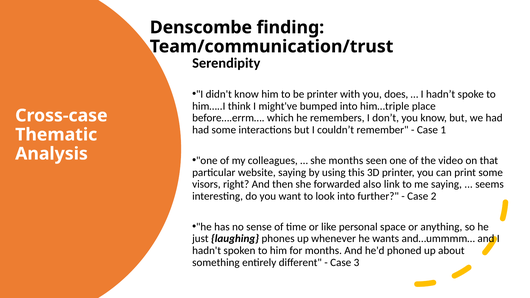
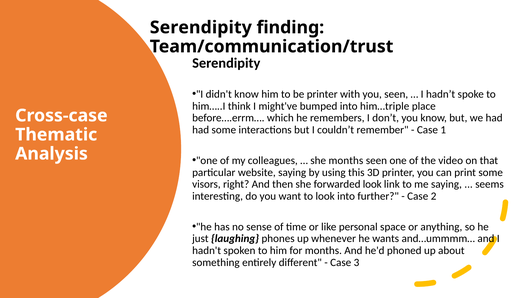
Denscombe at (201, 27): Denscombe -> Serendipity
you does: does -> seen
forwarded also: also -> look
